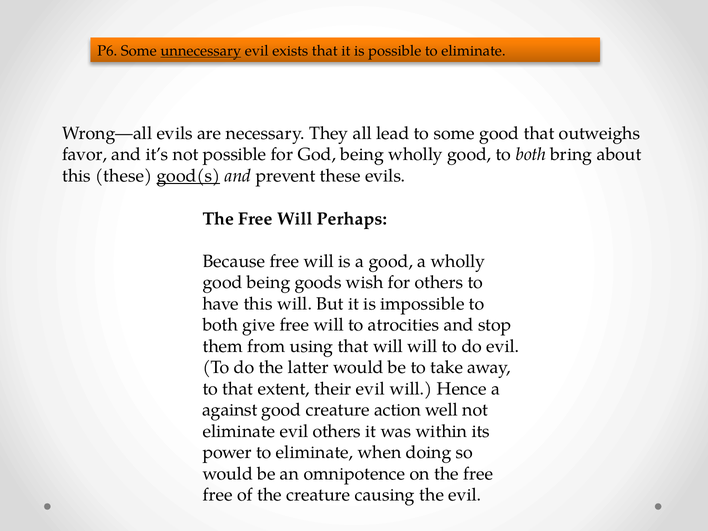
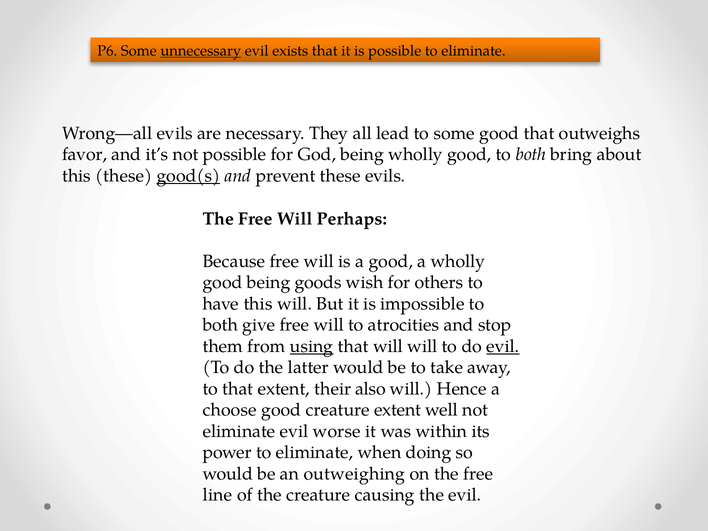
using underline: none -> present
evil at (503, 346) underline: none -> present
their evil: evil -> also
against: against -> choose
creature action: action -> extent
evil others: others -> worse
omnipotence: omnipotence -> outweighing
free at (218, 495): free -> line
